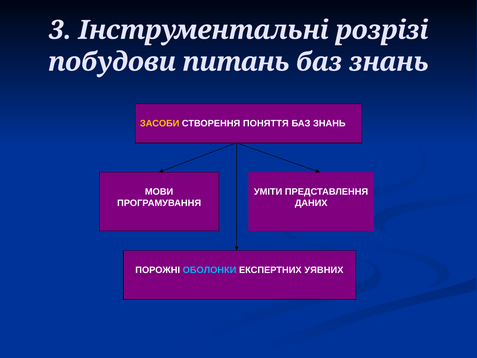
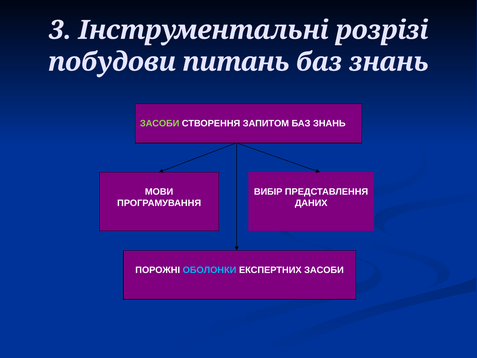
ЗАСОБИ at (160, 123) colour: yellow -> light green
ПОНЯТТЯ: ПОНЯТТЯ -> ЗАПИТОМ
УМІТИ: УМІТИ -> ВИБІР
ЕКСПЕРТНИХ УЯВНИХ: УЯВНИХ -> ЗАСОБИ
